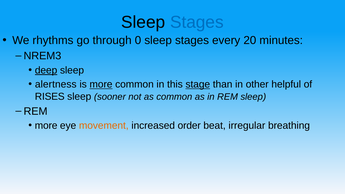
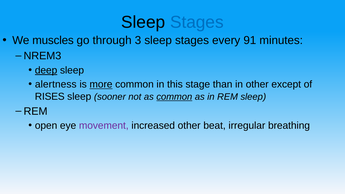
rhythms: rhythms -> muscles
0: 0 -> 3
20: 20 -> 91
stage underline: present -> none
helpful: helpful -> except
common at (174, 97) underline: none -> present
more at (46, 126): more -> open
movement colour: orange -> purple
increased order: order -> other
